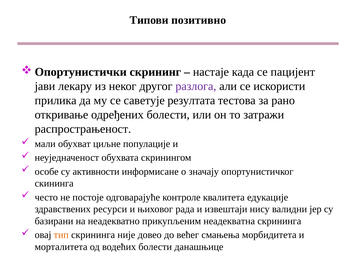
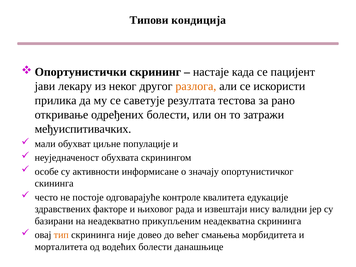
позитивно: позитивно -> кондиција
разлога colour: purple -> orange
распрострањеност: распрострањеност -> међуиспитивачких
ресурси: ресурси -> факторе
